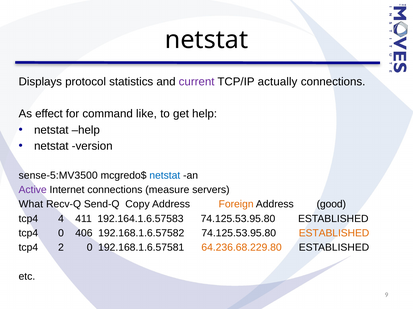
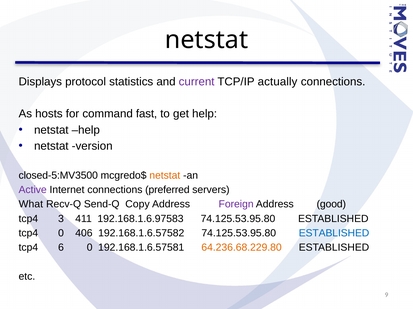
effect: effect -> hosts
like: like -> fast
sense-5:MV3500: sense-5:MV3500 -> closed-5:MV3500
netstat at (165, 176) colour: blue -> orange
measure: measure -> preferred
Foreign colour: orange -> purple
4: 4 -> 3
192.164.1.6.57583: 192.164.1.6.57583 -> 192.168.1.6.97583
ESTABLISHED at (334, 234) colour: orange -> blue
2: 2 -> 6
